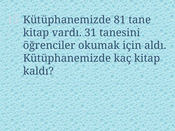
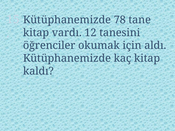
81: 81 -> 78
31: 31 -> 12
